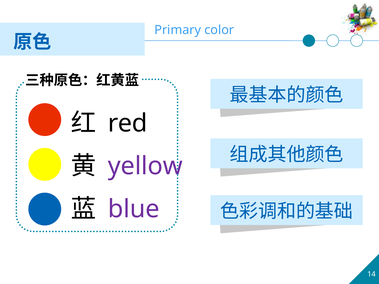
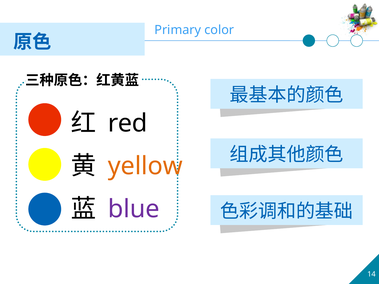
yellow colour: purple -> orange
